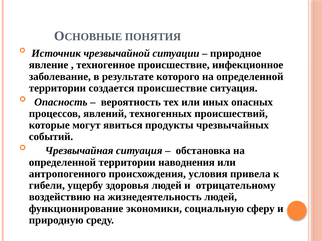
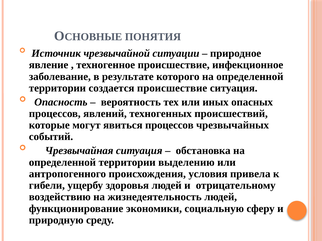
явиться продукты: продукты -> процессов
наводнения: наводнения -> выделению
